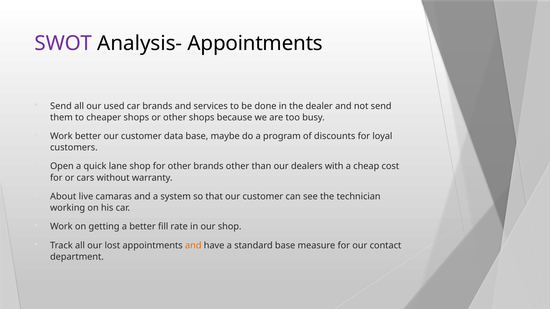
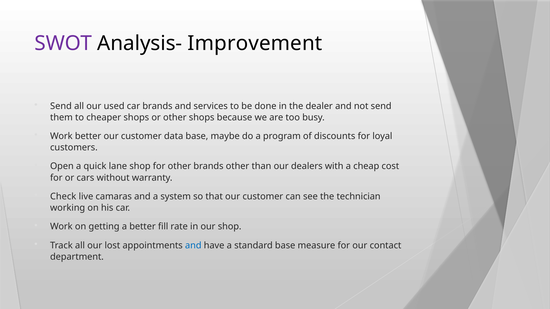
Analysis- Appointments: Appointments -> Improvement
About: About -> Check
and at (193, 246) colour: orange -> blue
